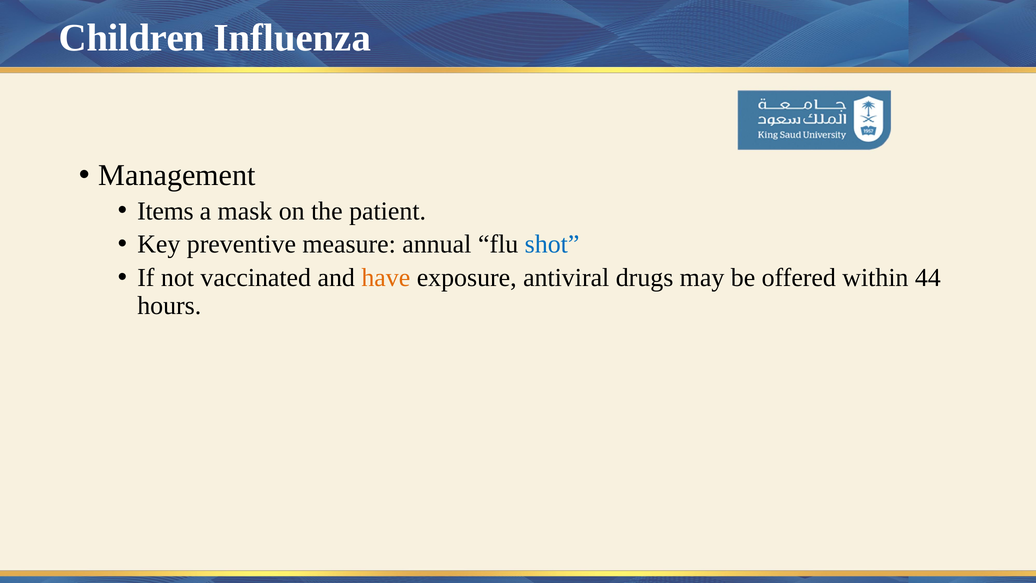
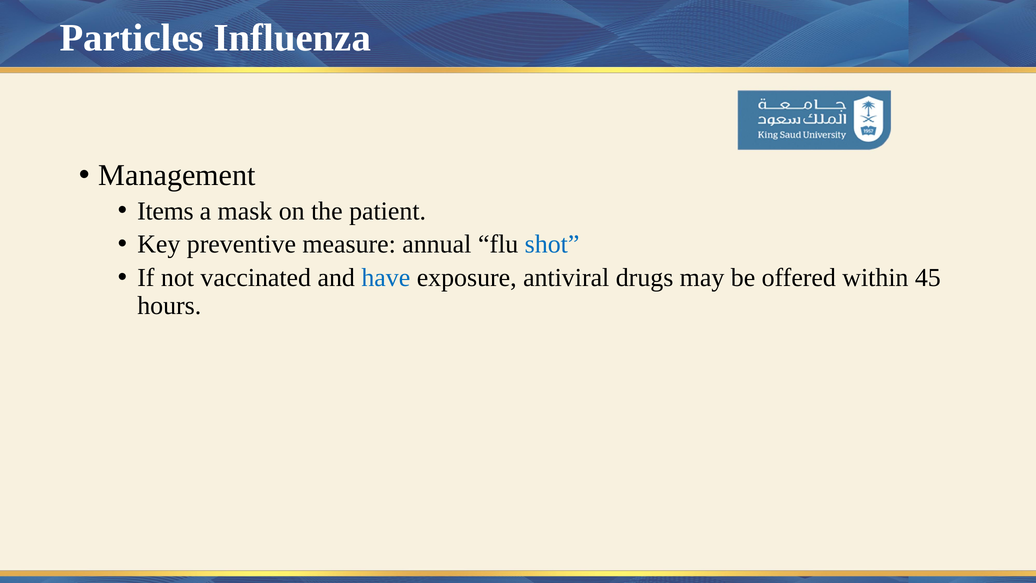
Children: Children -> Particles
have colour: orange -> blue
44: 44 -> 45
